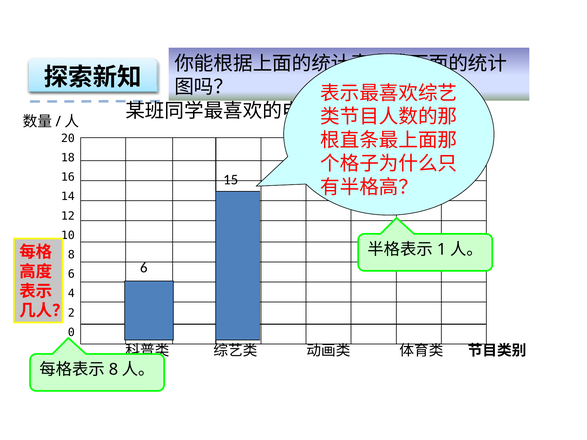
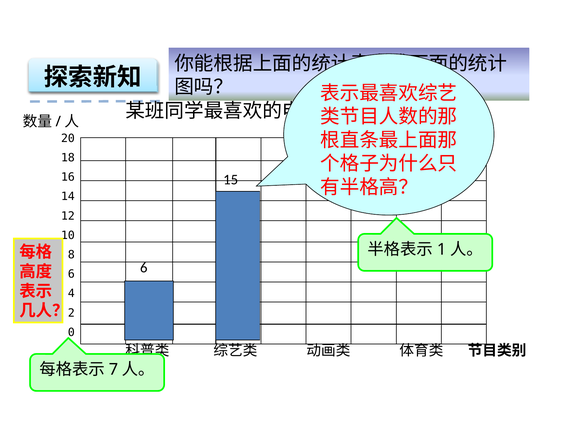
8 at (113, 370): 8 -> 7
